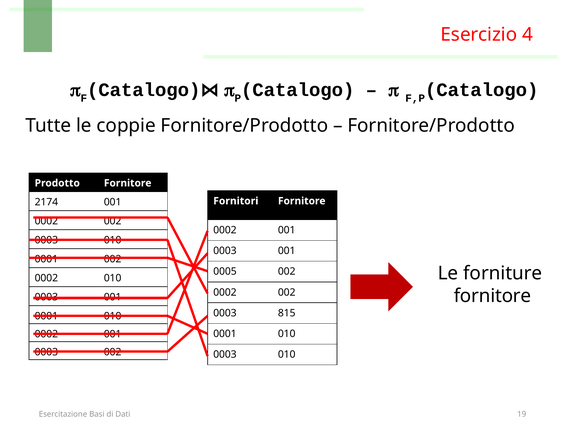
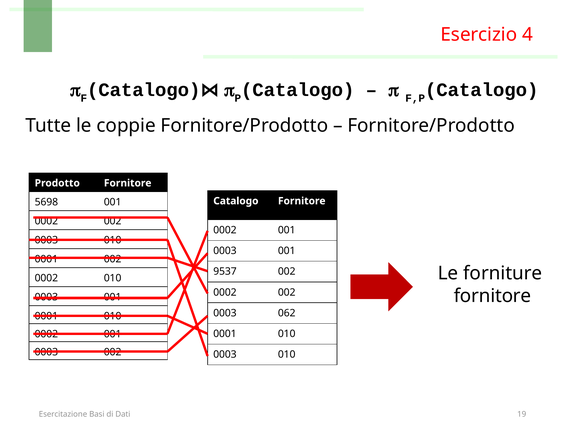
2174: 2174 -> 5698
Fornitori at (236, 201): Fornitori -> Catalogo
0005: 0005 -> 9537
815: 815 -> 062
